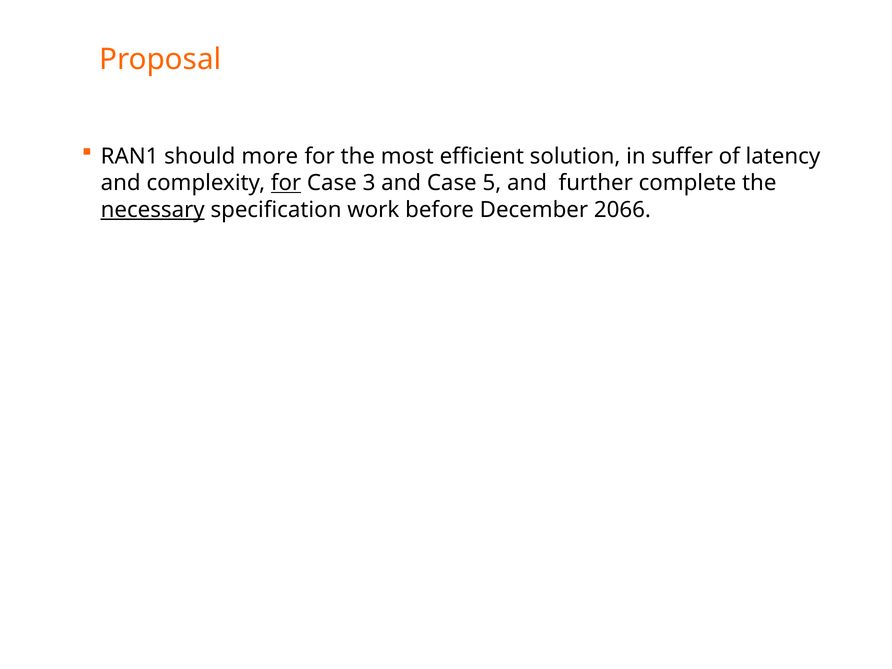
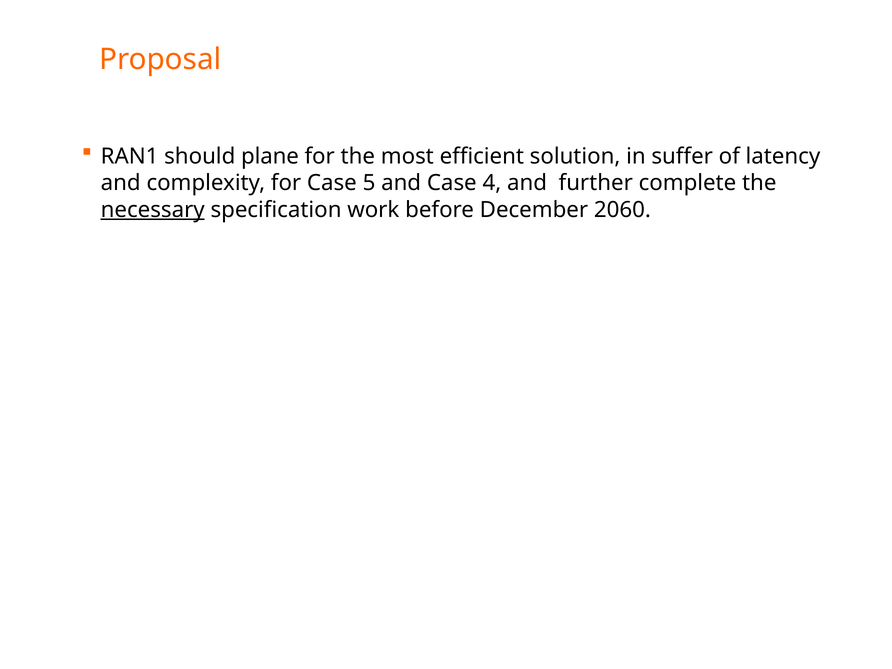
more: more -> plane
for at (286, 183) underline: present -> none
3: 3 -> 5
5: 5 -> 4
2066: 2066 -> 2060
